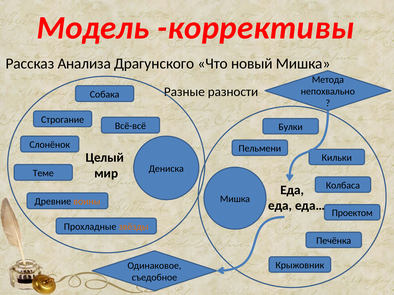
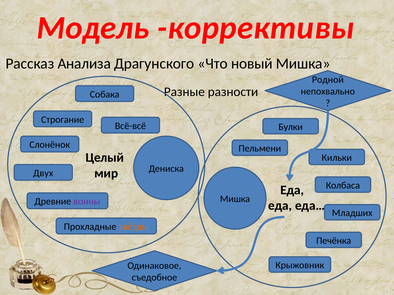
Метода: Метода -> Родной
Теме: Теме -> Двух
воины colour: orange -> purple
Проектом: Проектом -> Младших
